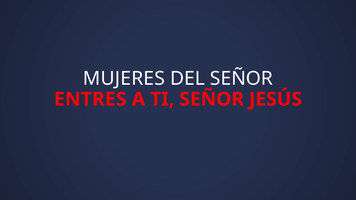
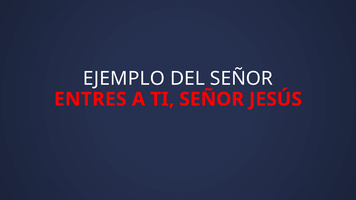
MUJERES: MUJERES -> EJEMPLO
